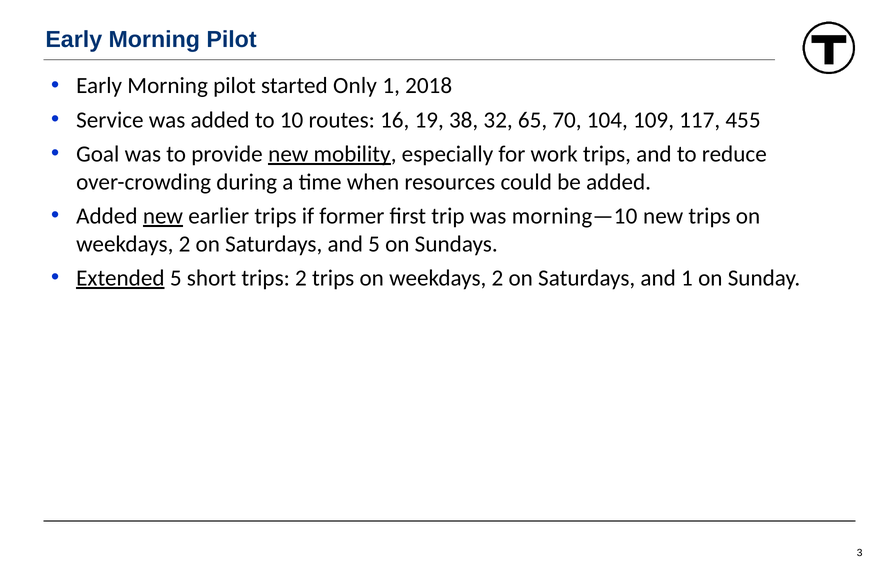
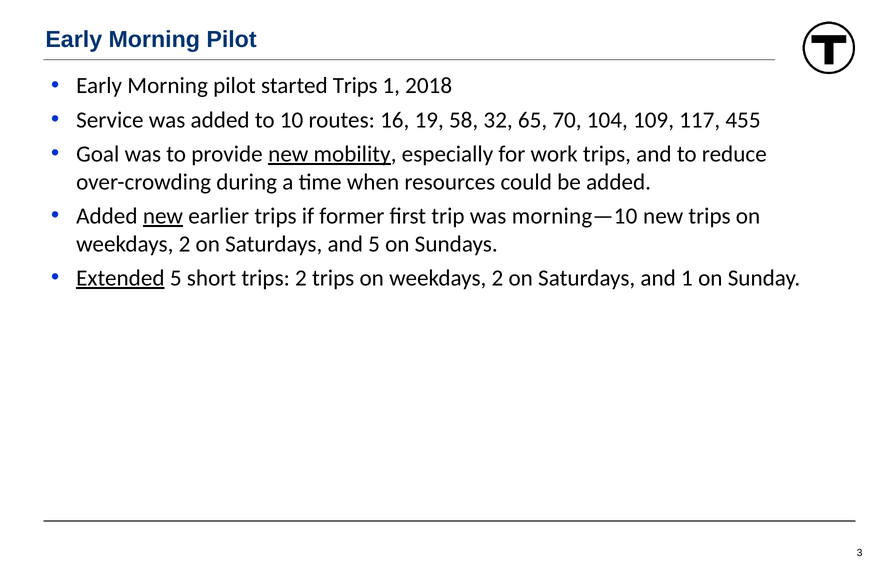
started Only: Only -> Trips
38: 38 -> 58
